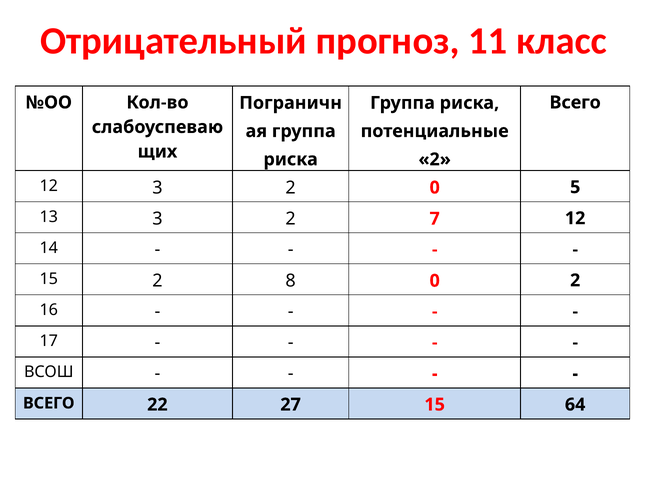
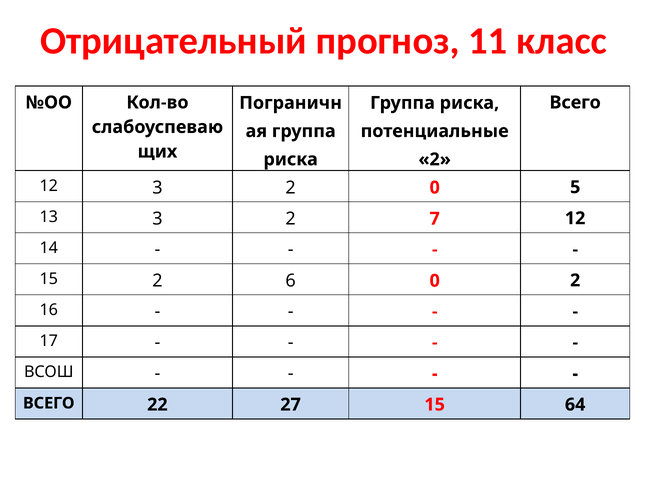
8: 8 -> 6
